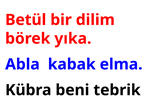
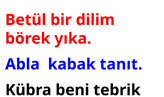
elma: elma -> tanıt
